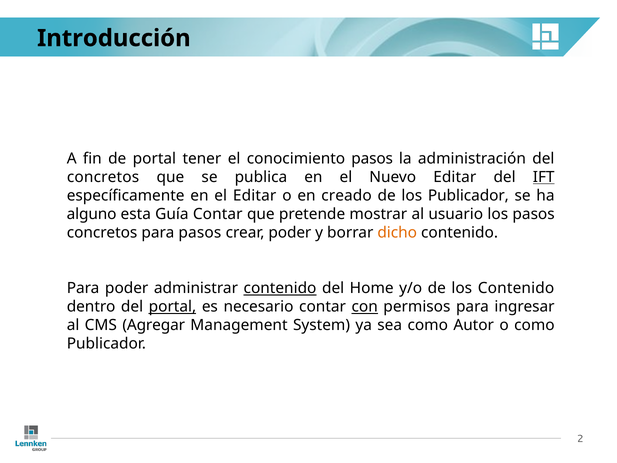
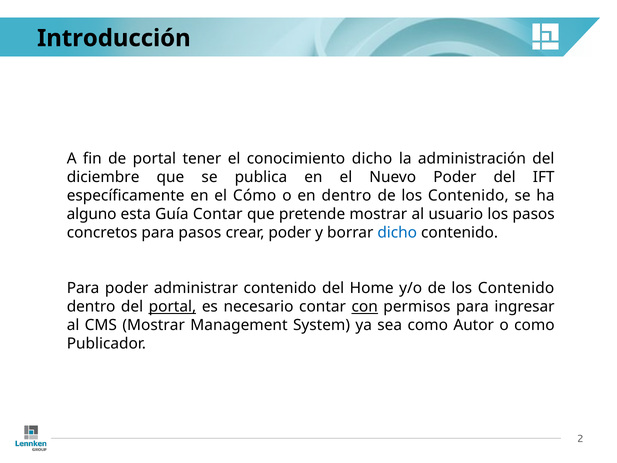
conocimiento pasos: pasos -> dicho
concretos at (103, 177): concretos -> diciembre
Nuevo Editar: Editar -> Poder
IFT underline: present -> none
el Editar: Editar -> Cómo
en creado: creado -> dentro
Publicador at (468, 196): Publicador -> Contenido
dicho at (397, 233) colour: orange -> blue
contenido at (280, 288) underline: present -> none
CMS Agregar: Agregar -> Mostrar
